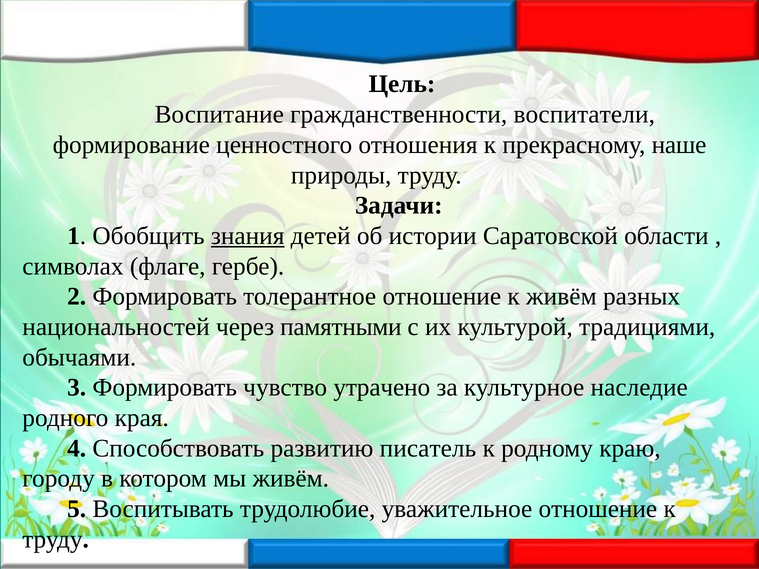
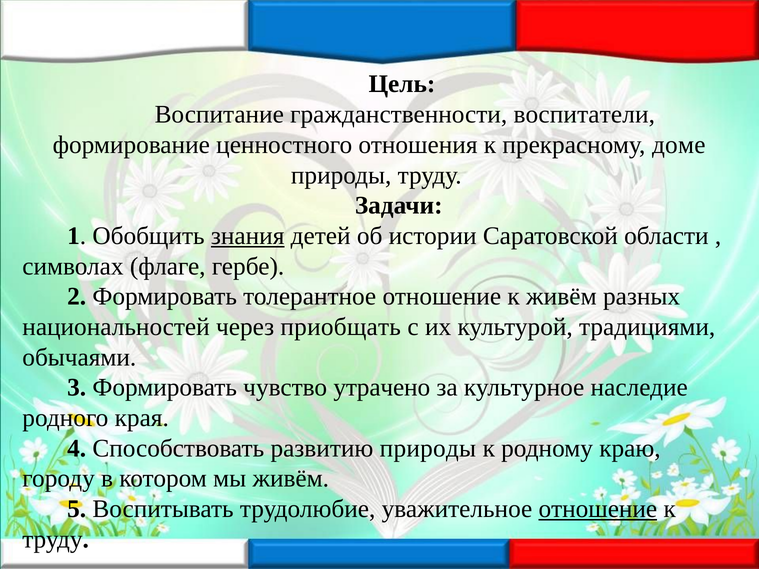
наше: наше -> доме
памятными: памятными -> приобщать
развитию писатель: писатель -> природы
отношение at (598, 509) underline: none -> present
